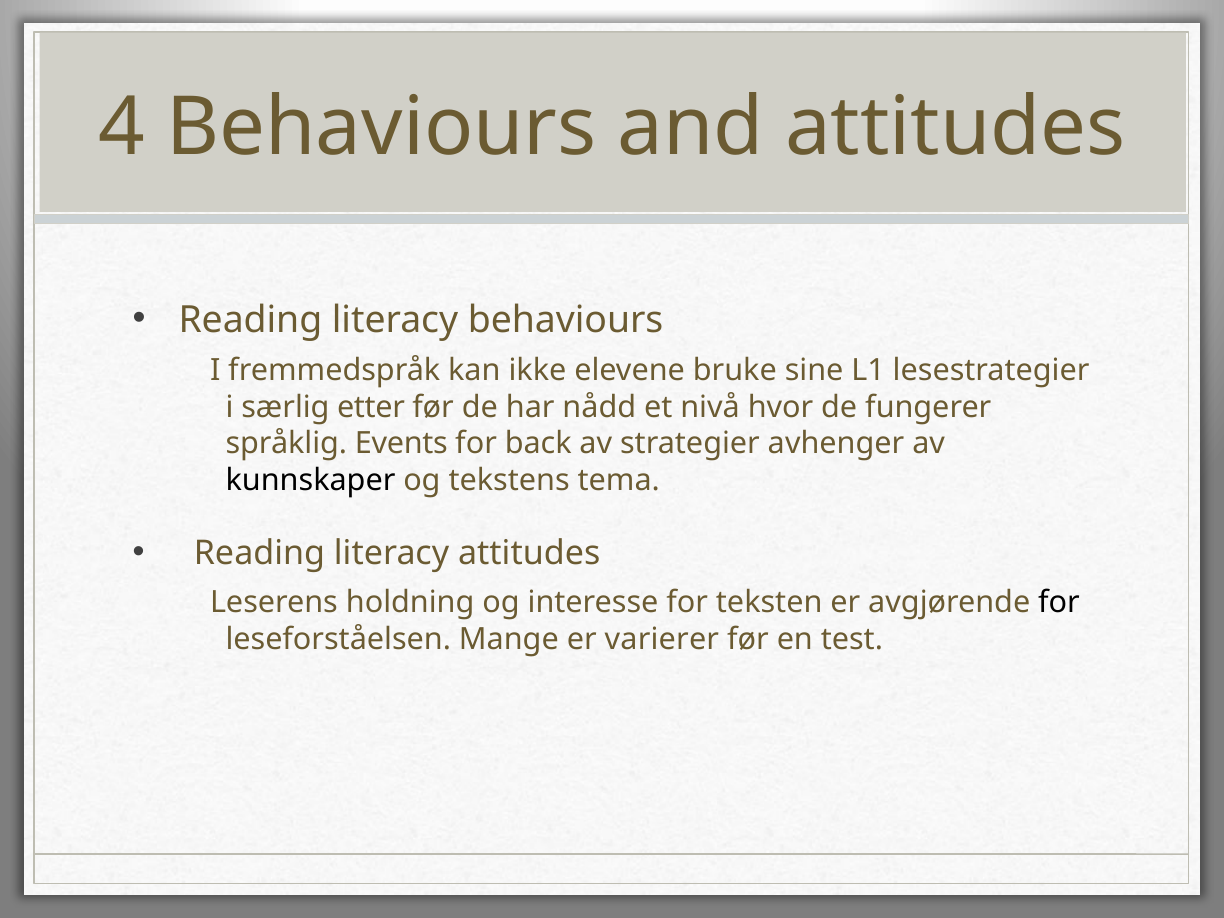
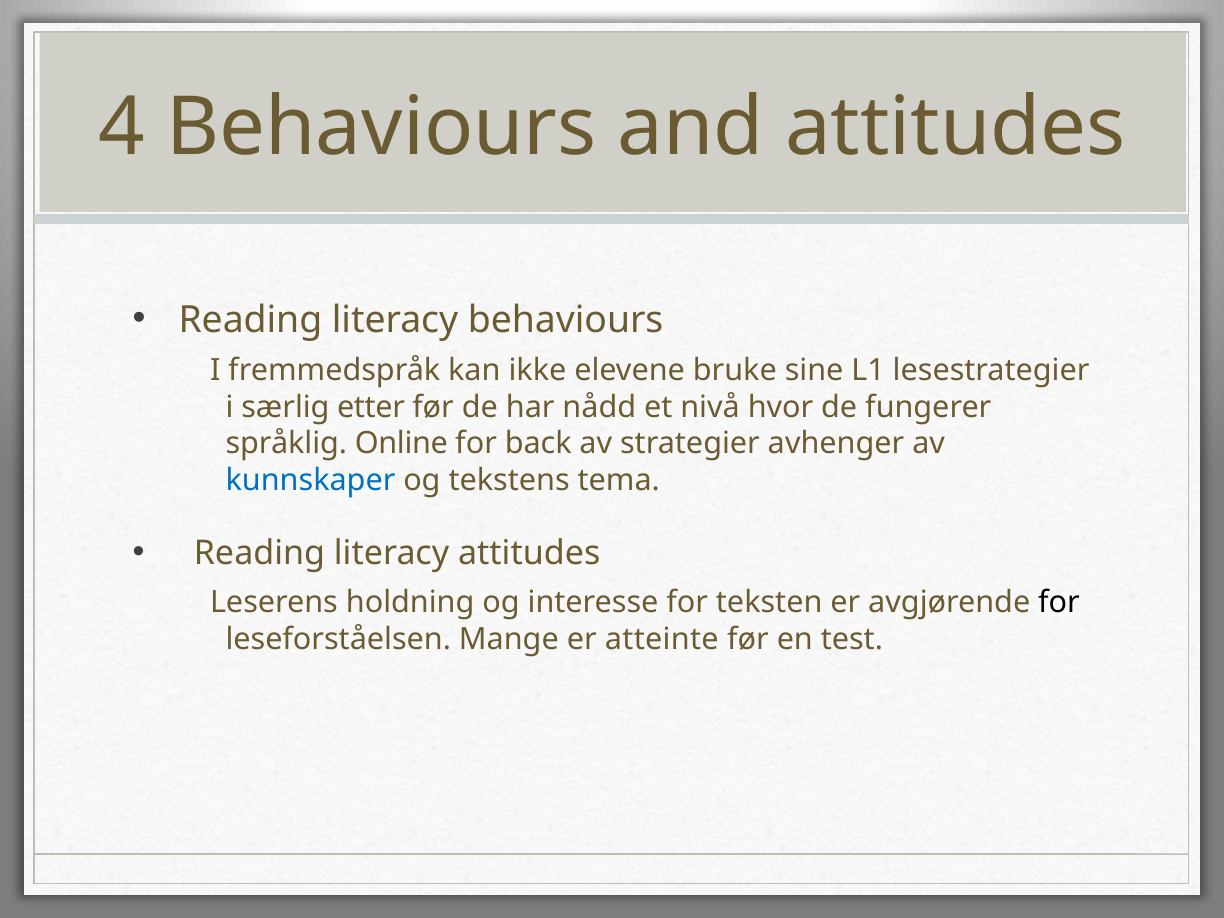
Events: Events -> Online
kunnskaper colour: black -> blue
varierer: varierer -> atteinte
